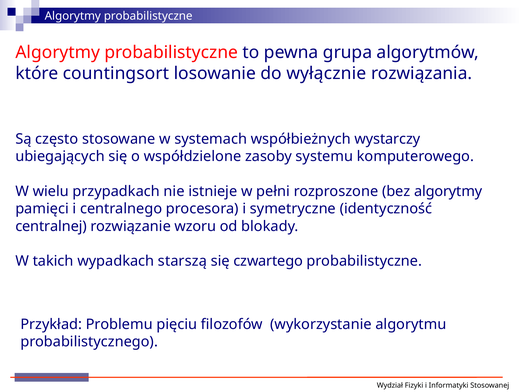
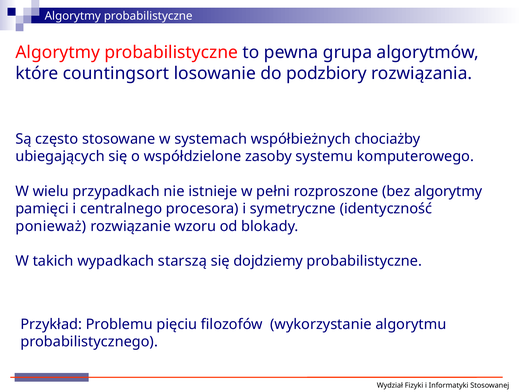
wyłącznie: wyłącznie -> podzbiory
wystarczy: wystarczy -> chociażby
centralnej: centralnej -> ponieważ
czwartego: czwartego -> dojdziemy
